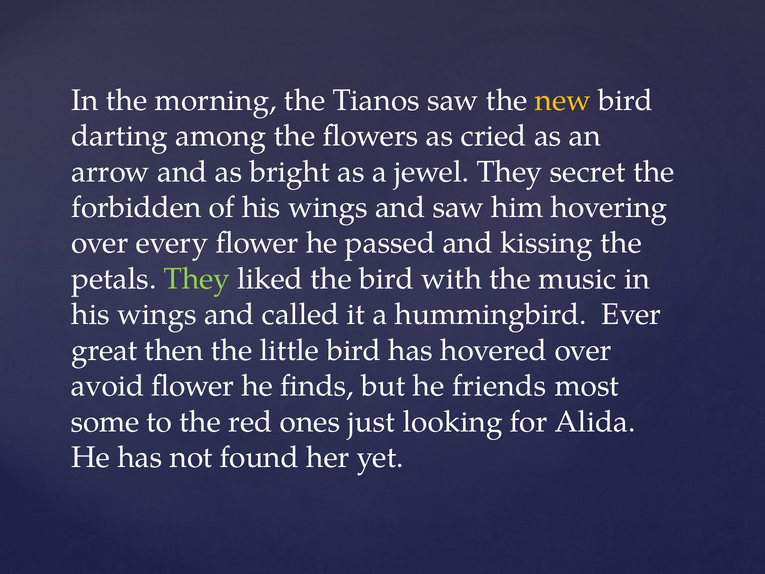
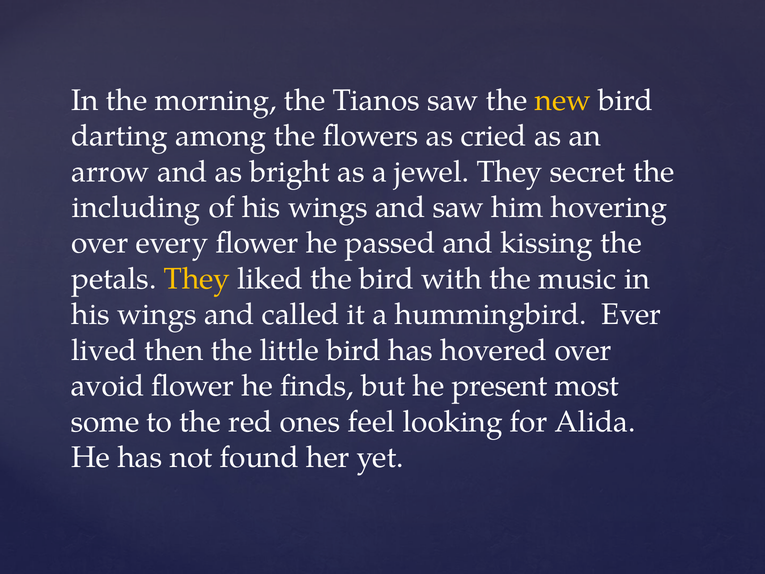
forbidden: forbidden -> including
They at (197, 279) colour: light green -> yellow
great: great -> lived
friends: friends -> present
just: just -> feel
